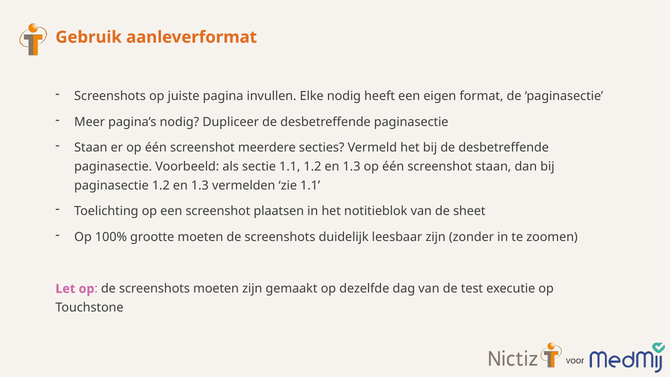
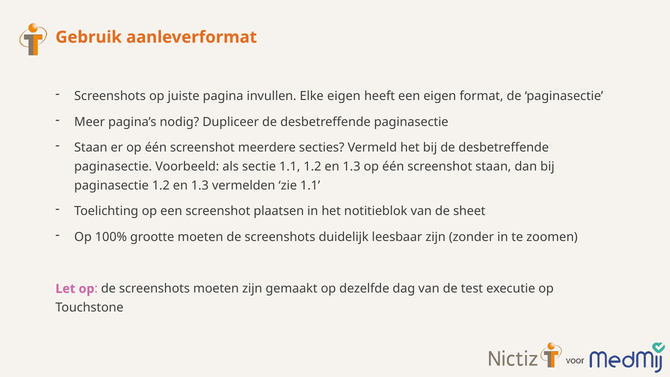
Elke nodig: nodig -> eigen
